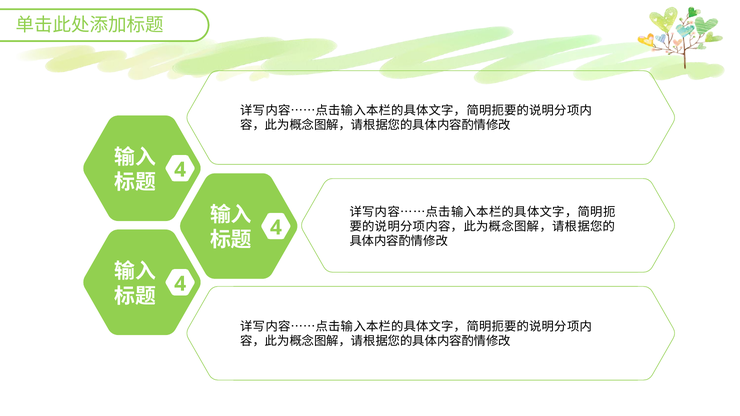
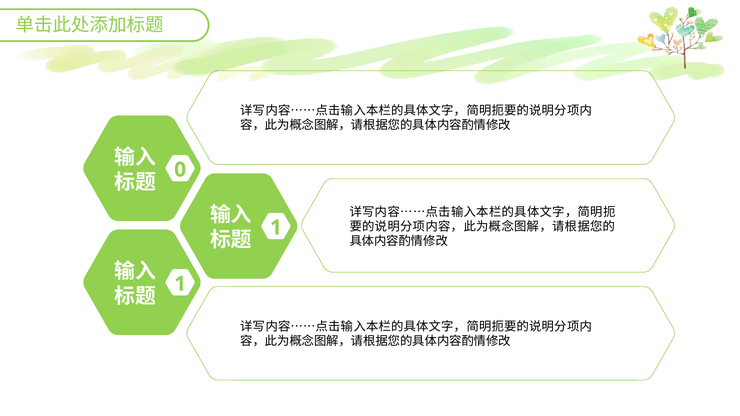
4 at (180, 170): 4 -> 0
4 at (276, 228): 4 -> 1
4 at (180, 284): 4 -> 1
